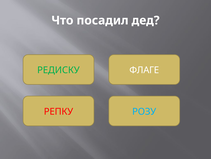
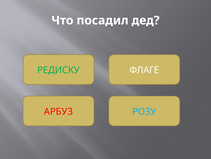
РЕПКУ: РЕПКУ -> АРБУЗ
